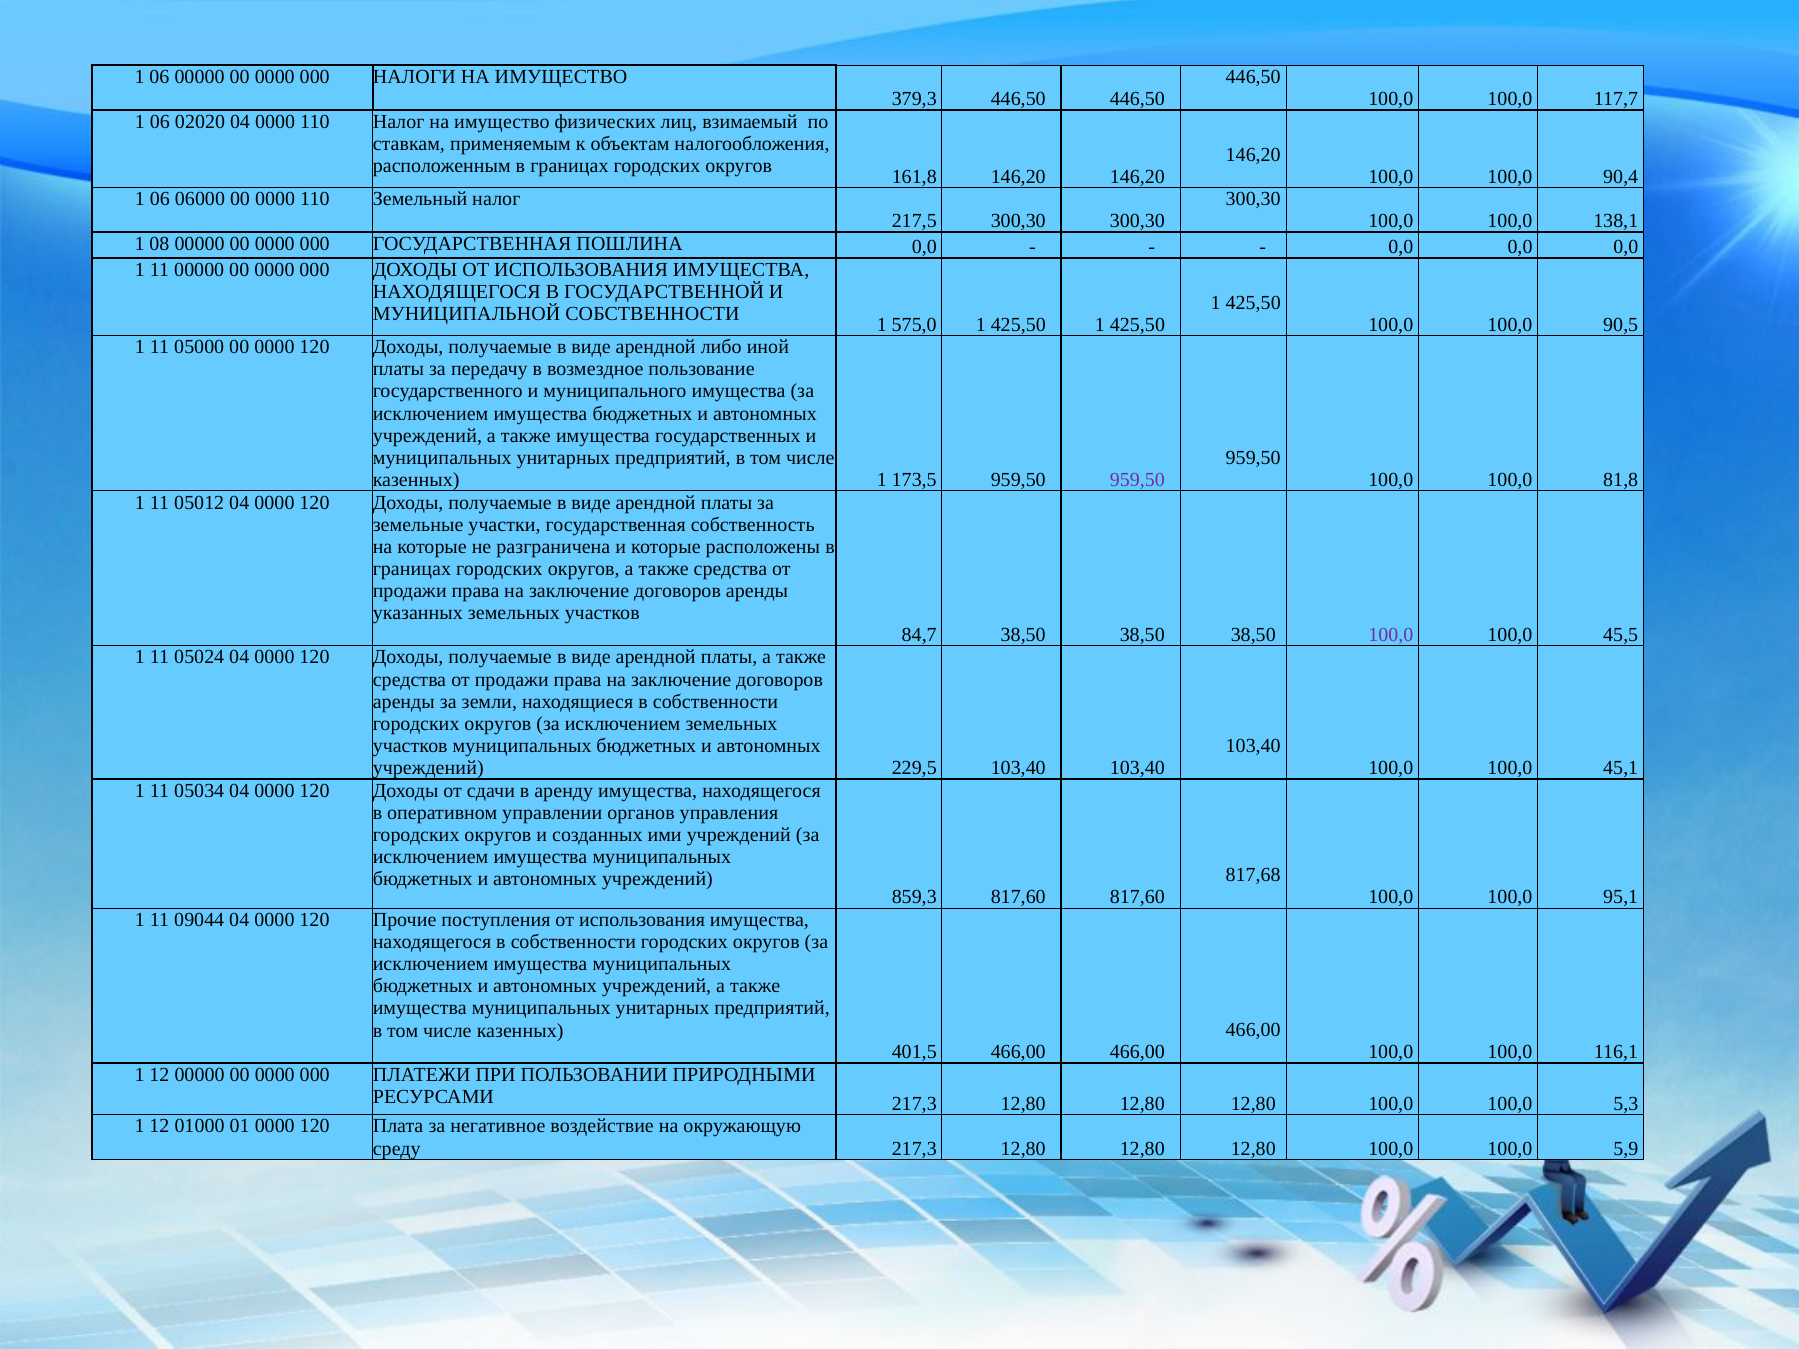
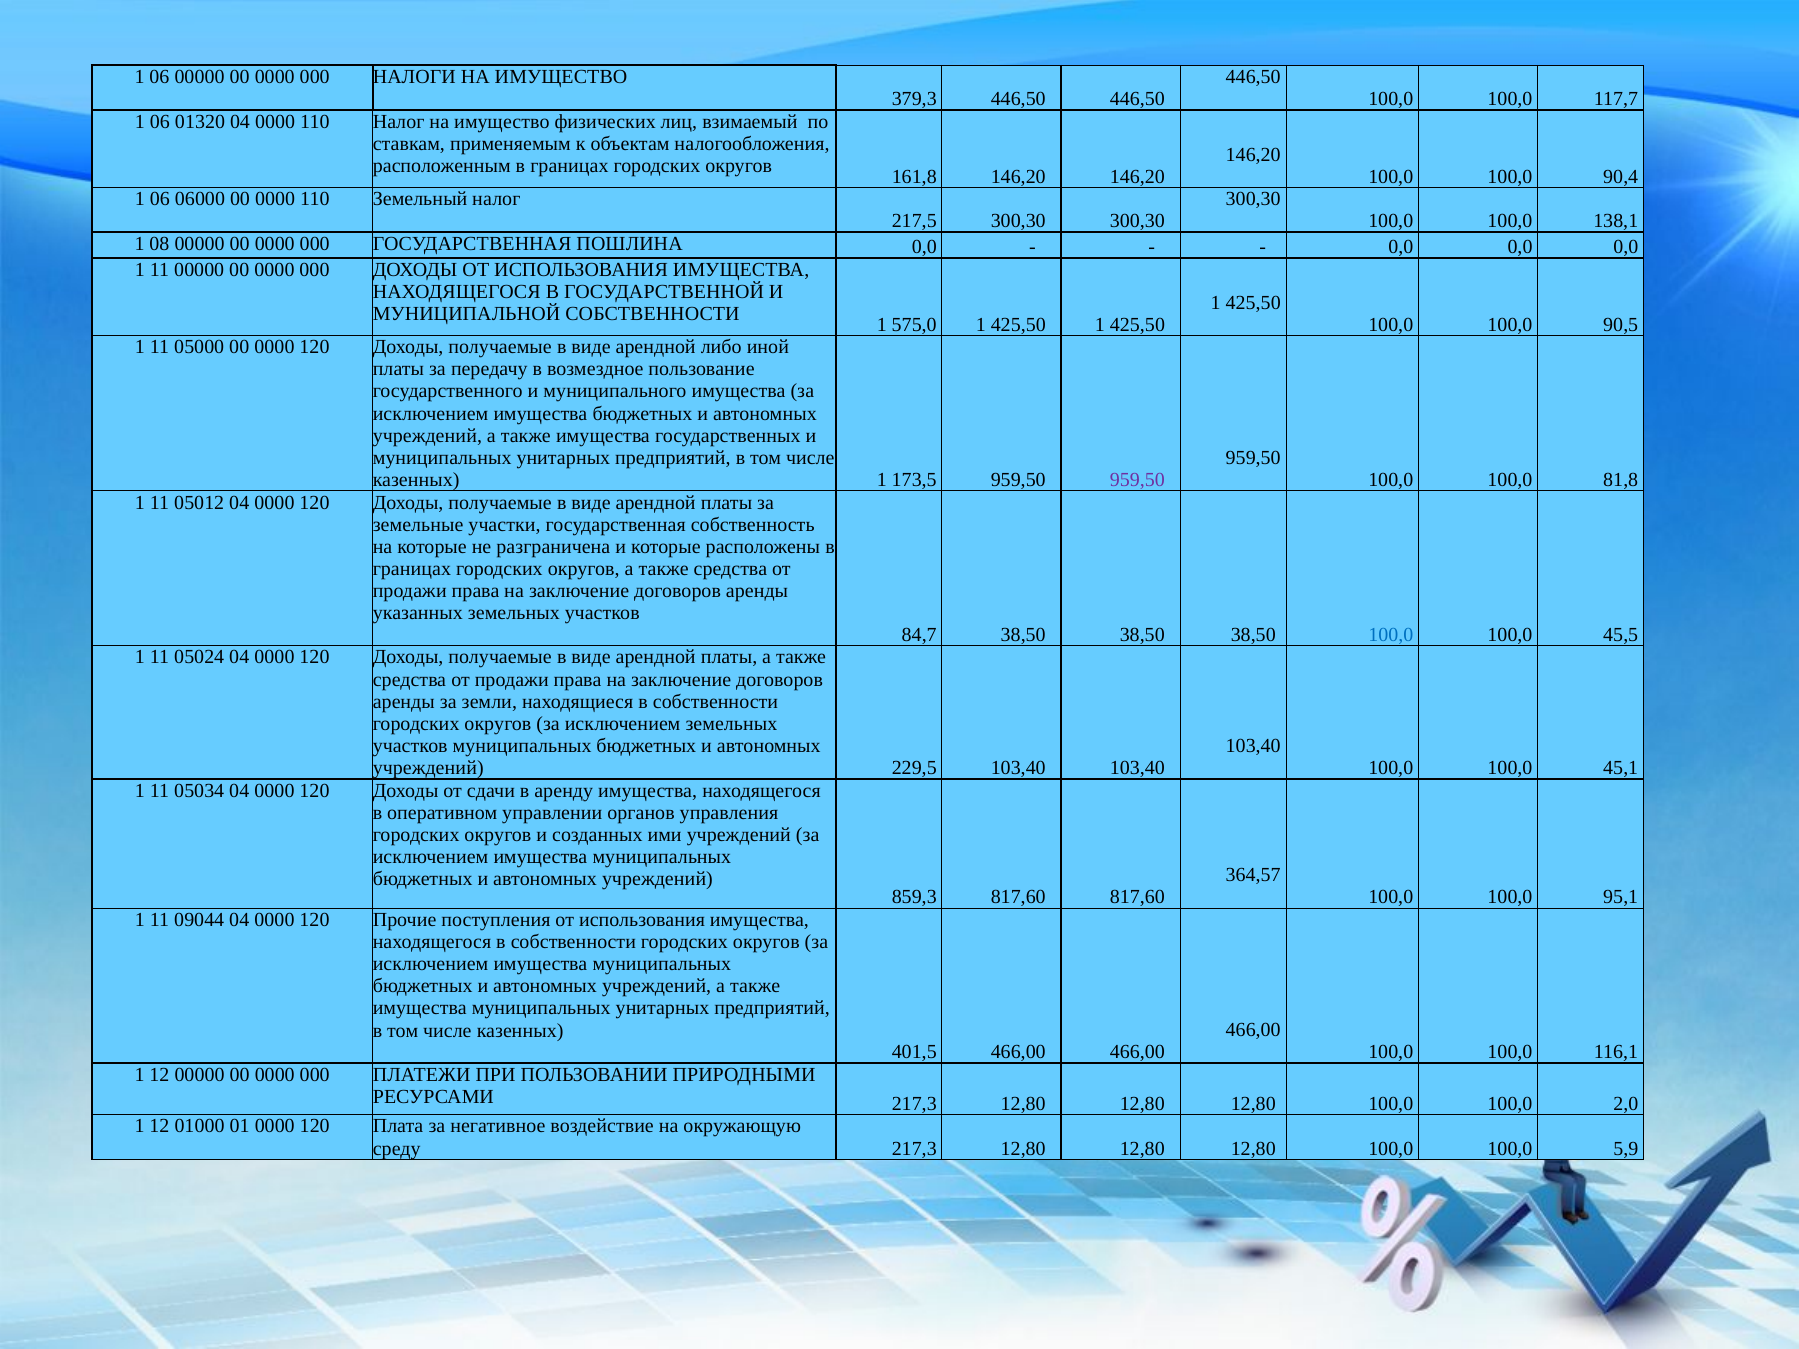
02020: 02020 -> 01320
100,0 at (1391, 635) colour: purple -> blue
817,68: 817,68 -> 364,57
5,3: 5,3 -> 2,0
